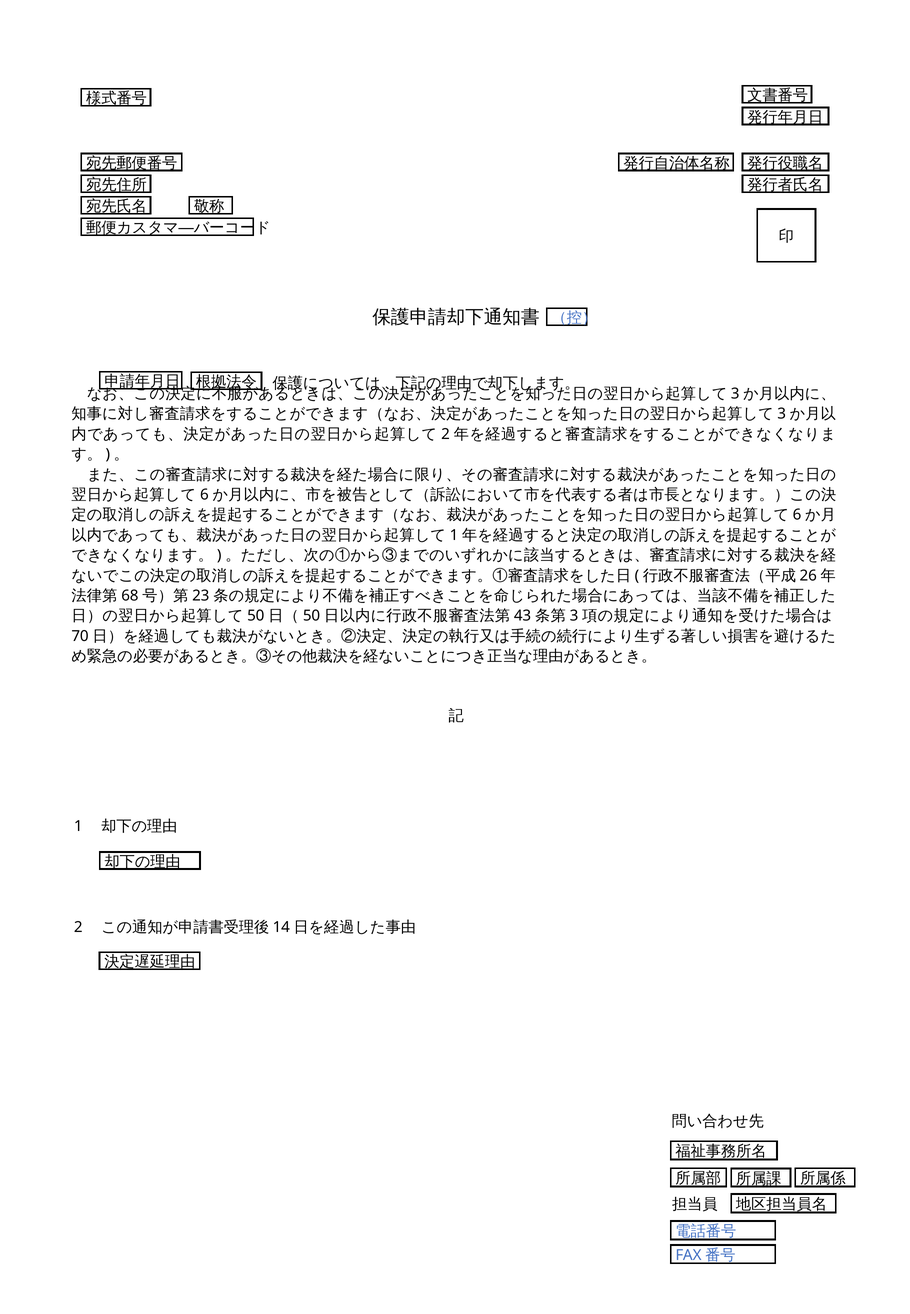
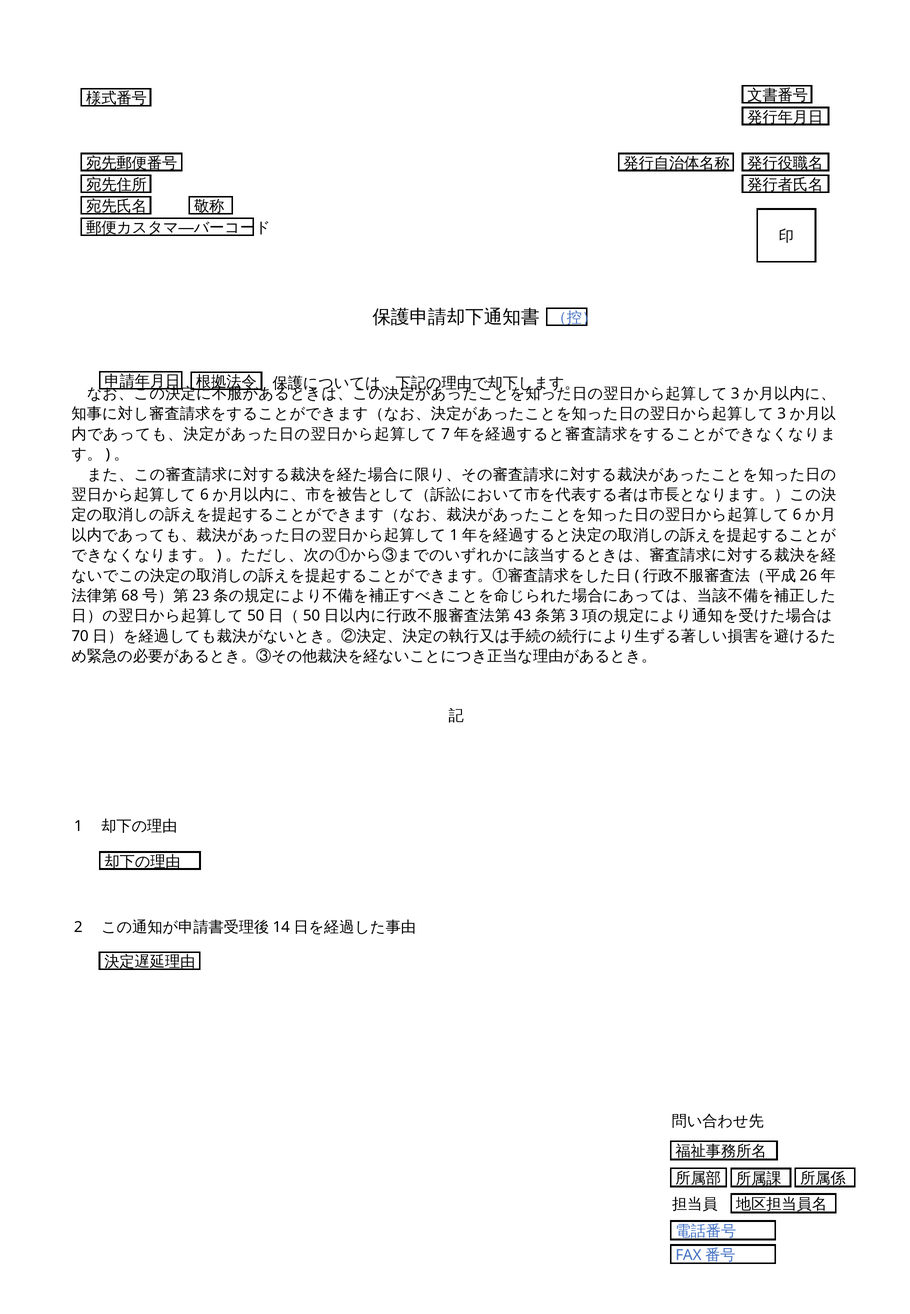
2 at (445, 434): 2 -> 7
